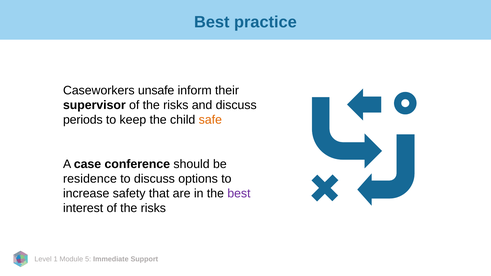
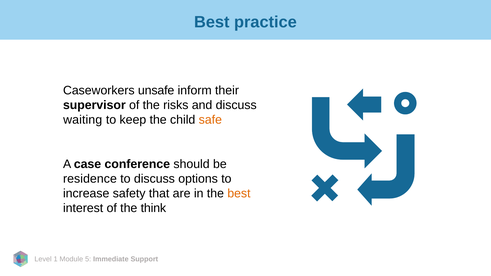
periods: periods -> waiting
best at (239, 194) colour: purple -> orange
interest of the risks: risks -> think
